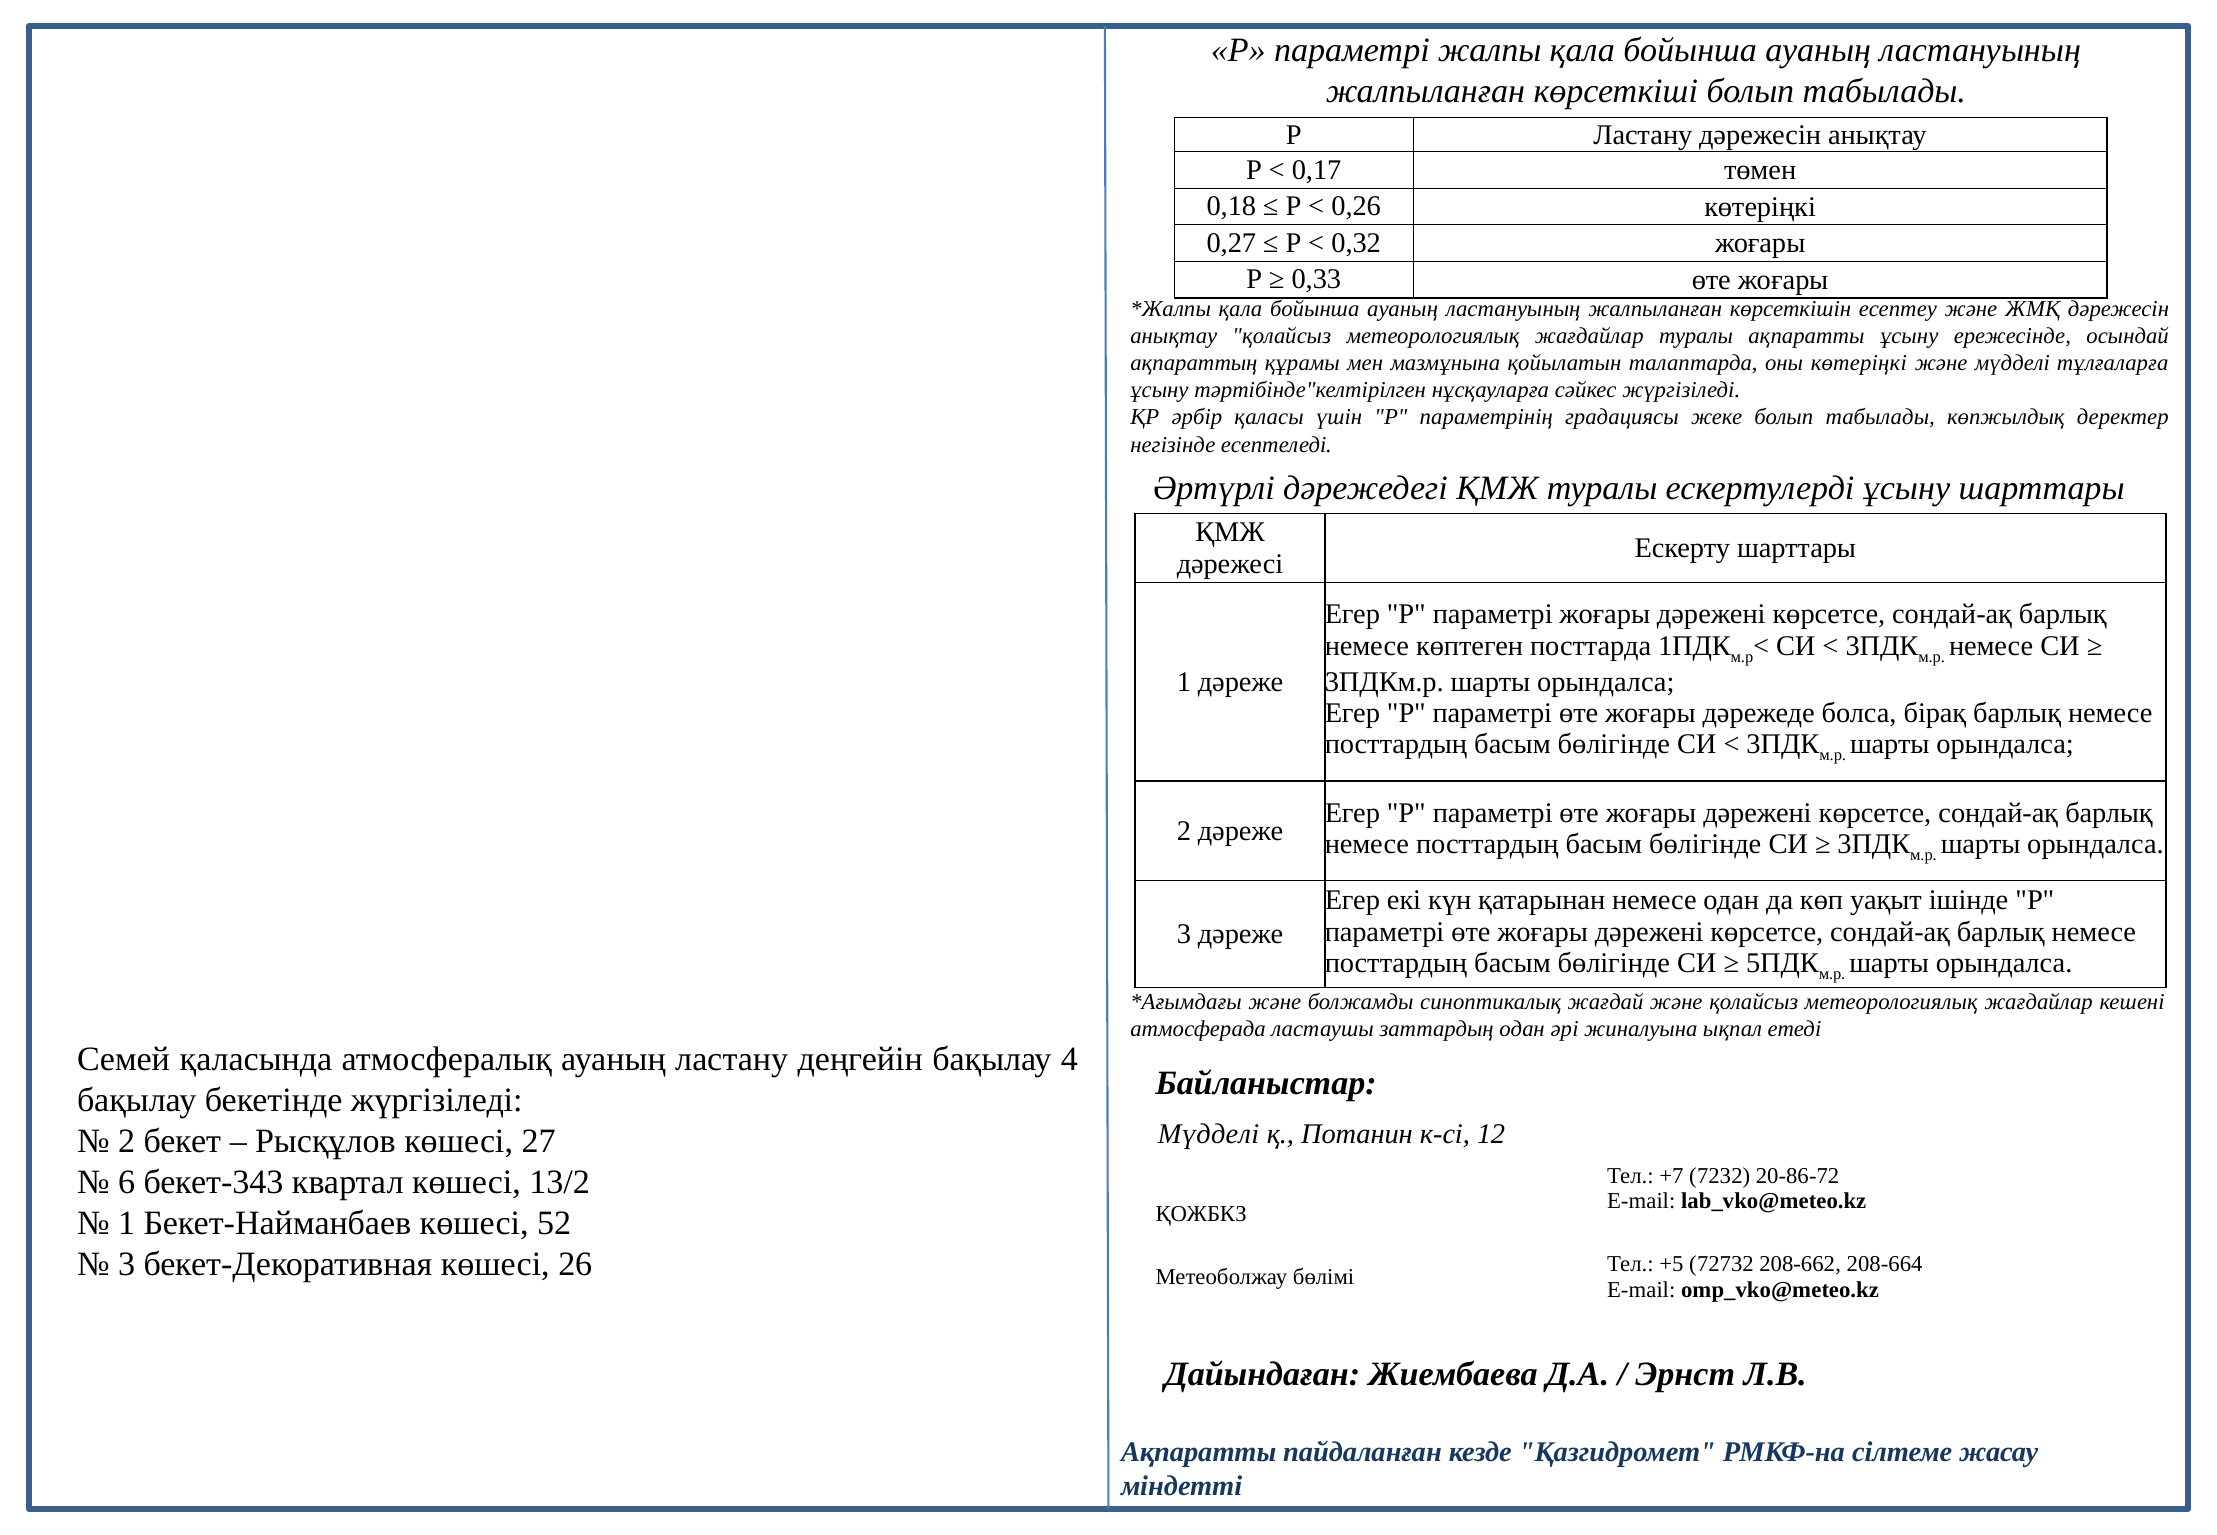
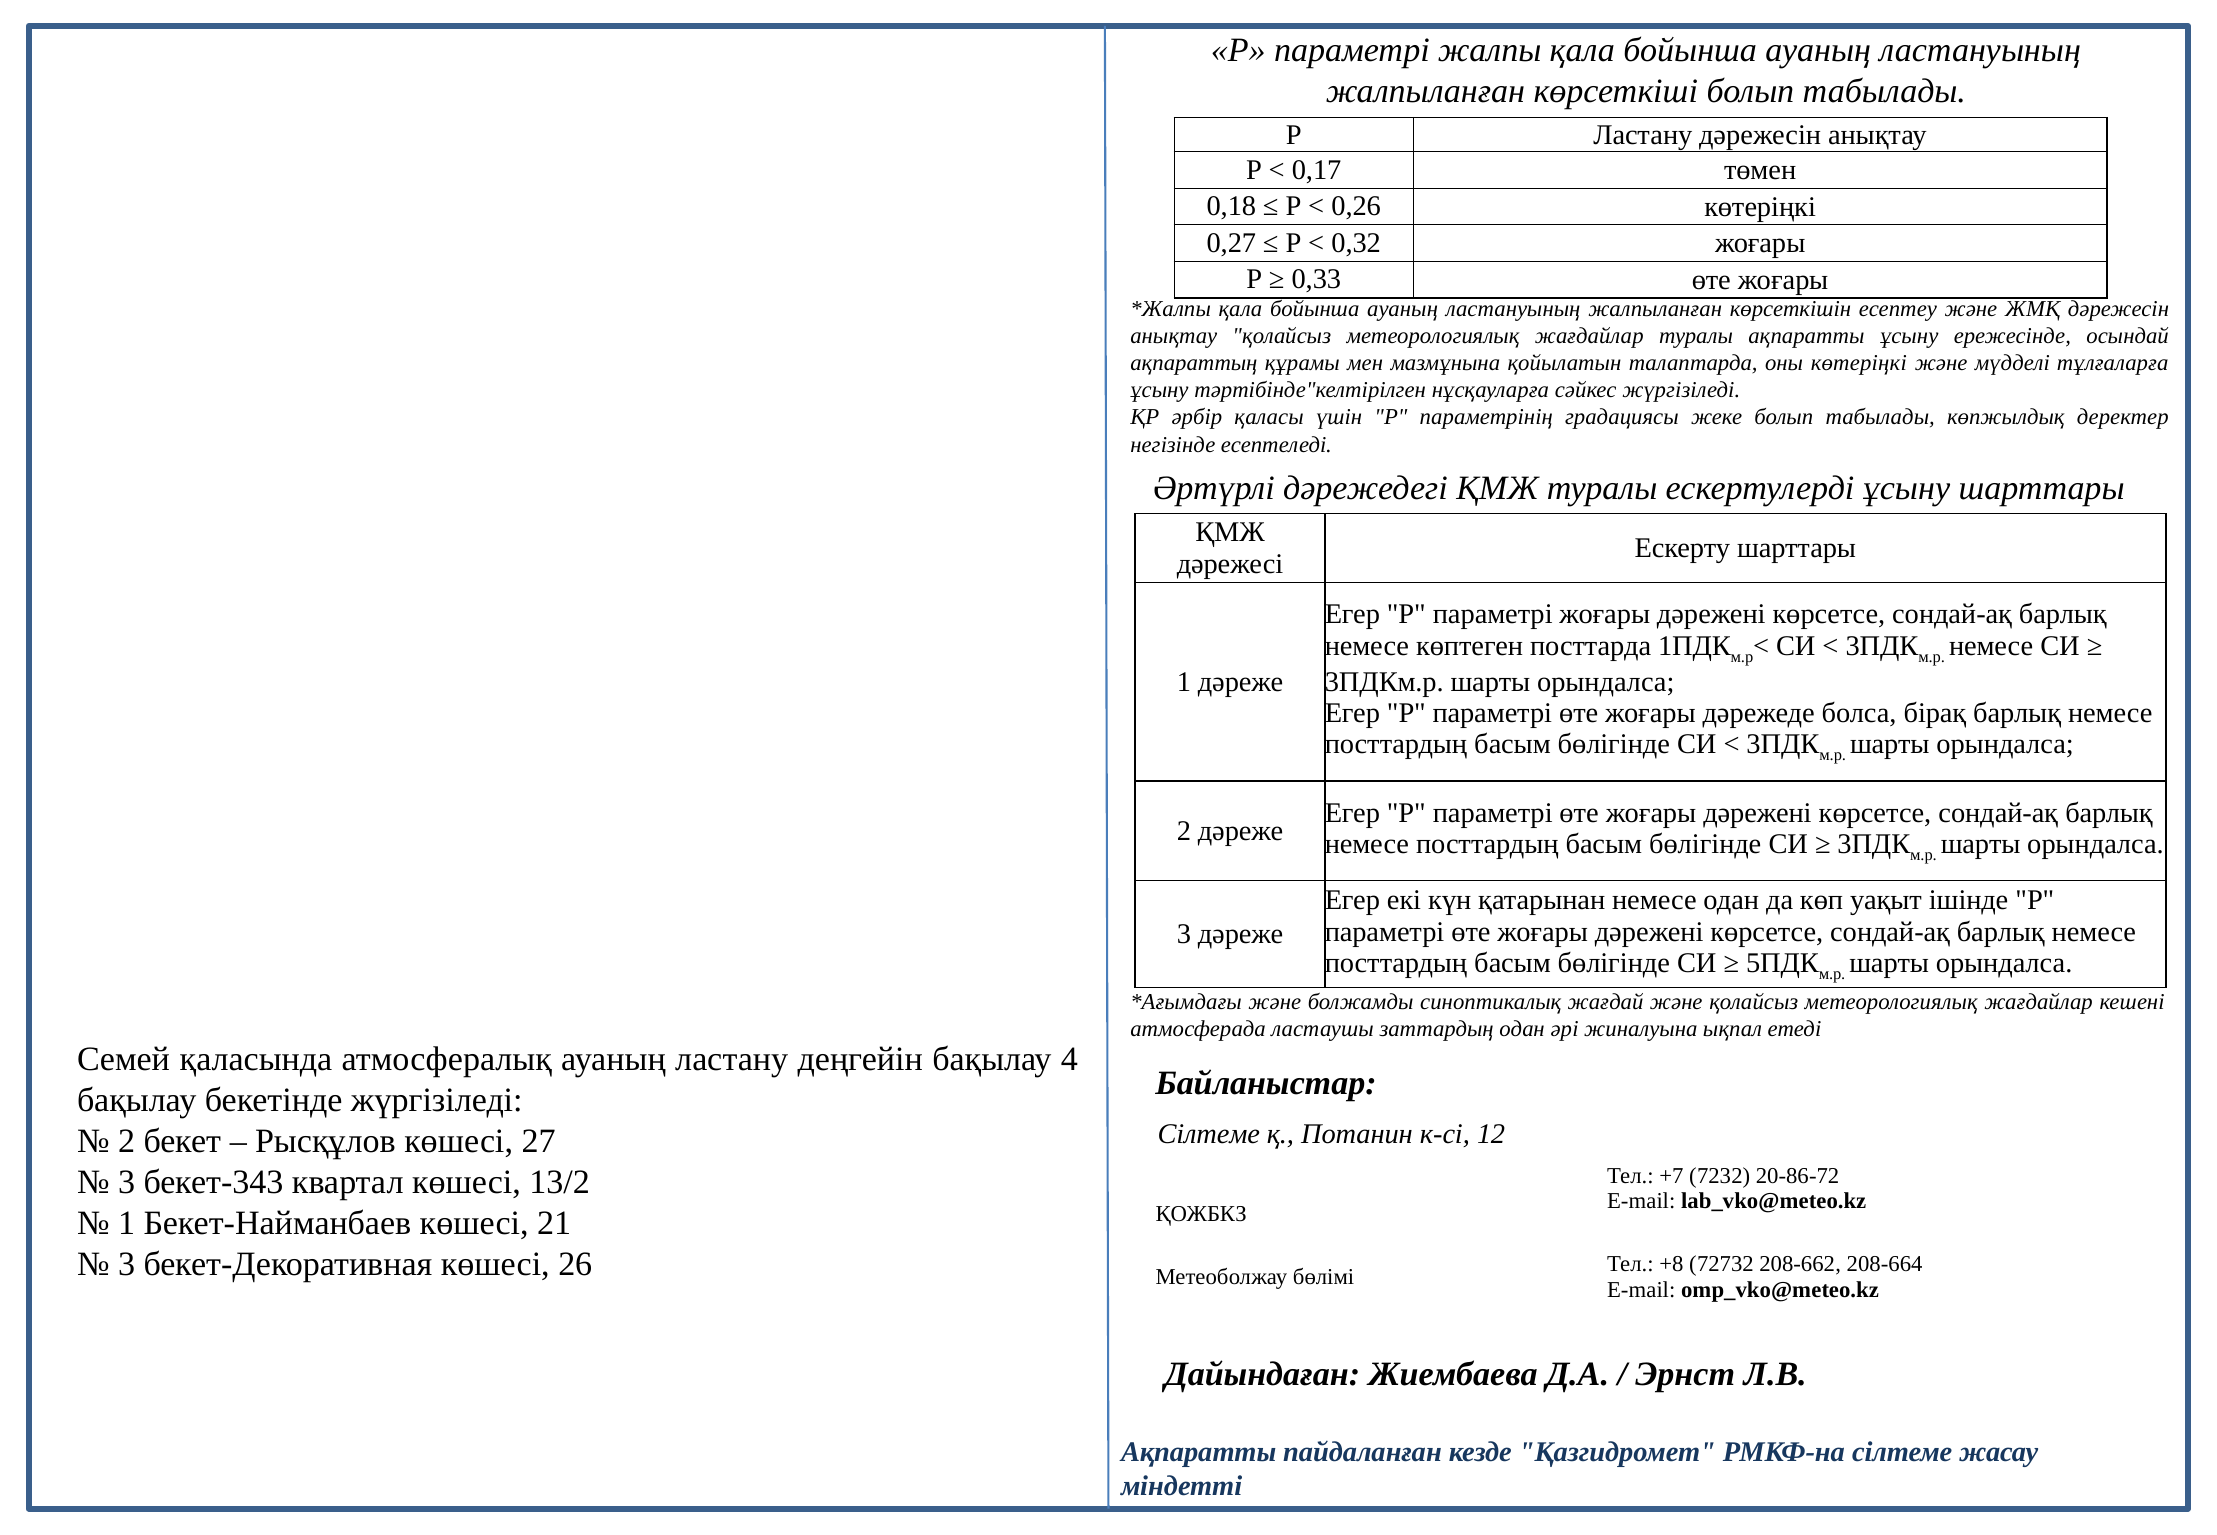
Мүдделі at (1209, 1134): Мүдделі -> Сілтеме
6 at (127, 1182): 6 -> 3
52: 52 -> 21
+5: +5 -> +8
